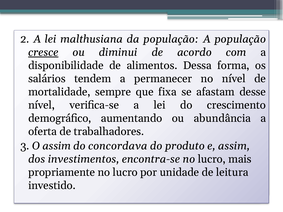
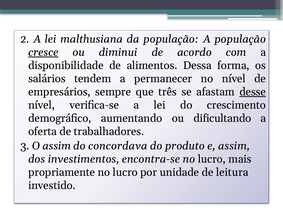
mortalidade: mortalidade -> empresários
fixa: fixa -> três
desse underline: none -> present
abundância: abundância -> dificultando
